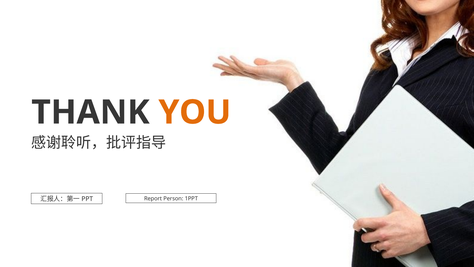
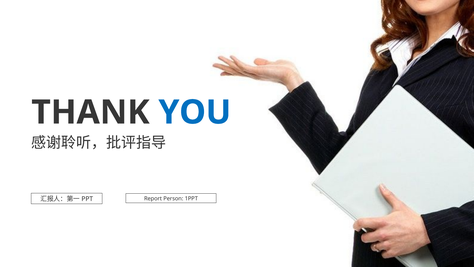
YOU colour: orange -> blue
